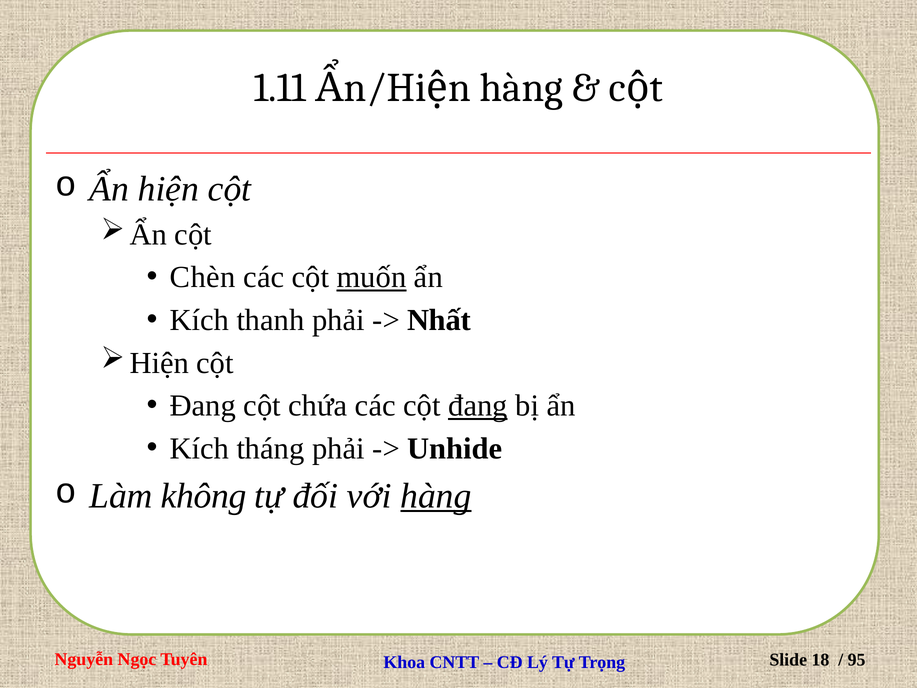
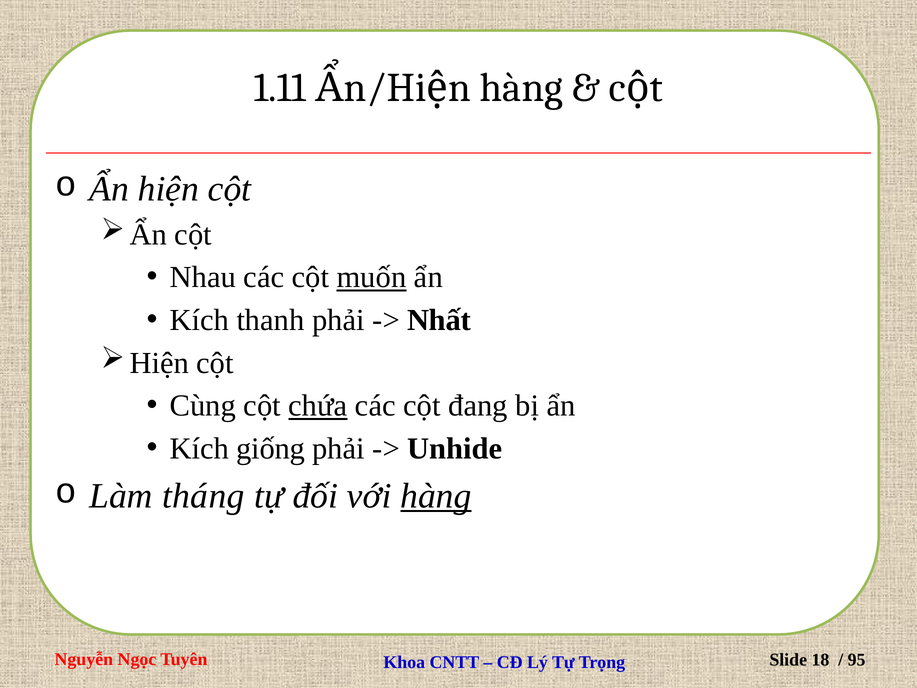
Chèn: Chèn -> Nhau
Đang at (203, 406): Đang -> Cùng
chứa underline: none -> present
đang at (478, 406) underline: present -> none
tháng: tháng -> giống
không: không -> tháng
